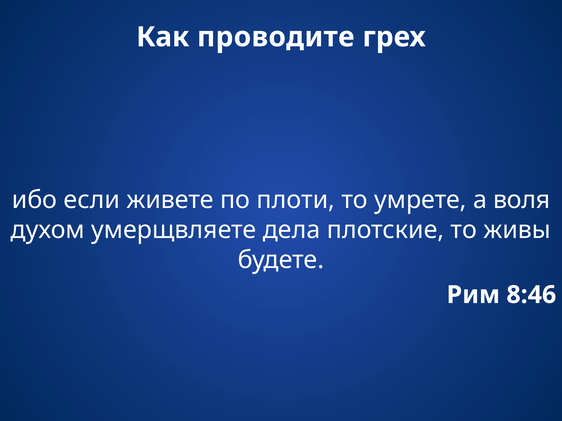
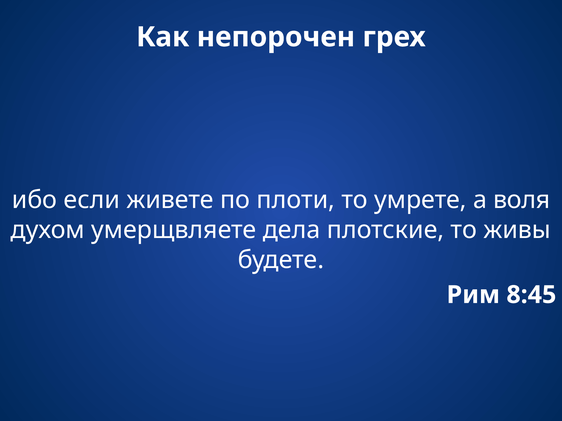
проводите: проводите -> непорочен
8:46: 8:46 -> 8:45
